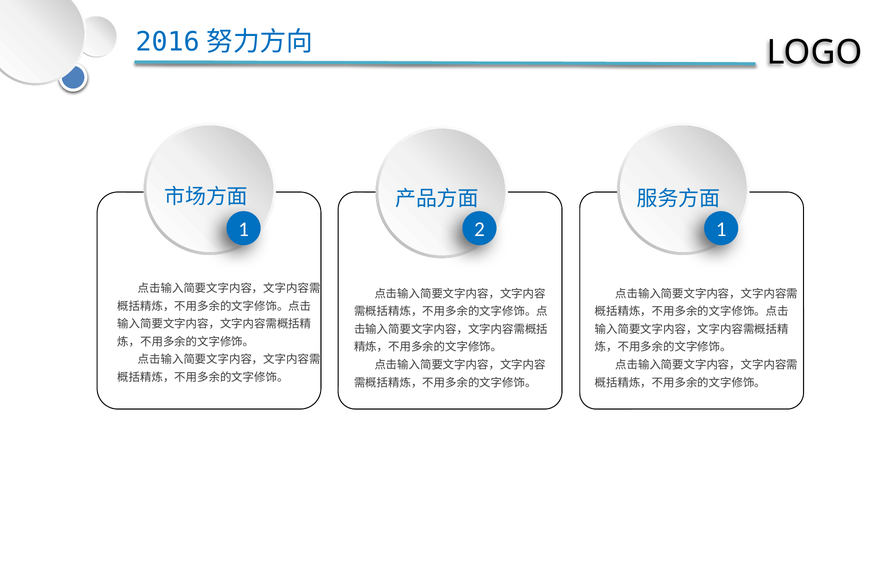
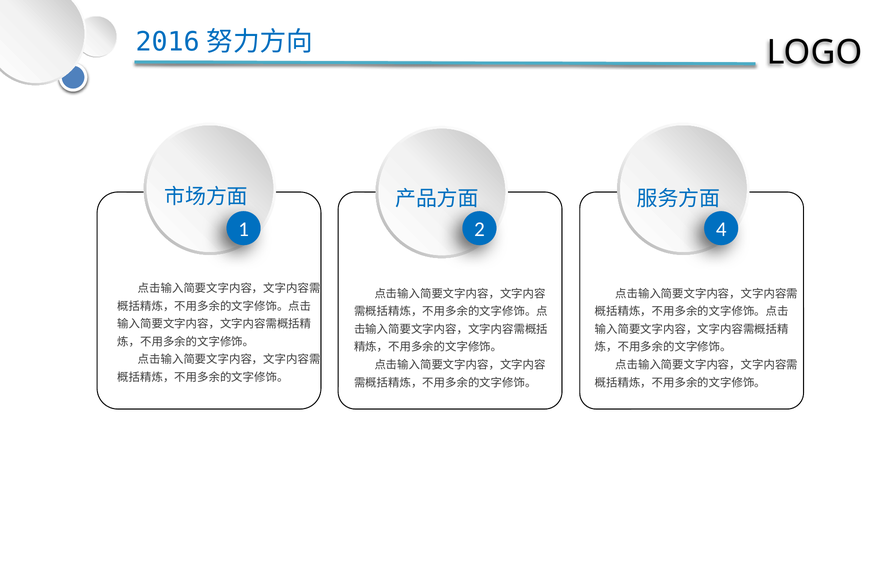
2 1: 1 -> 4
